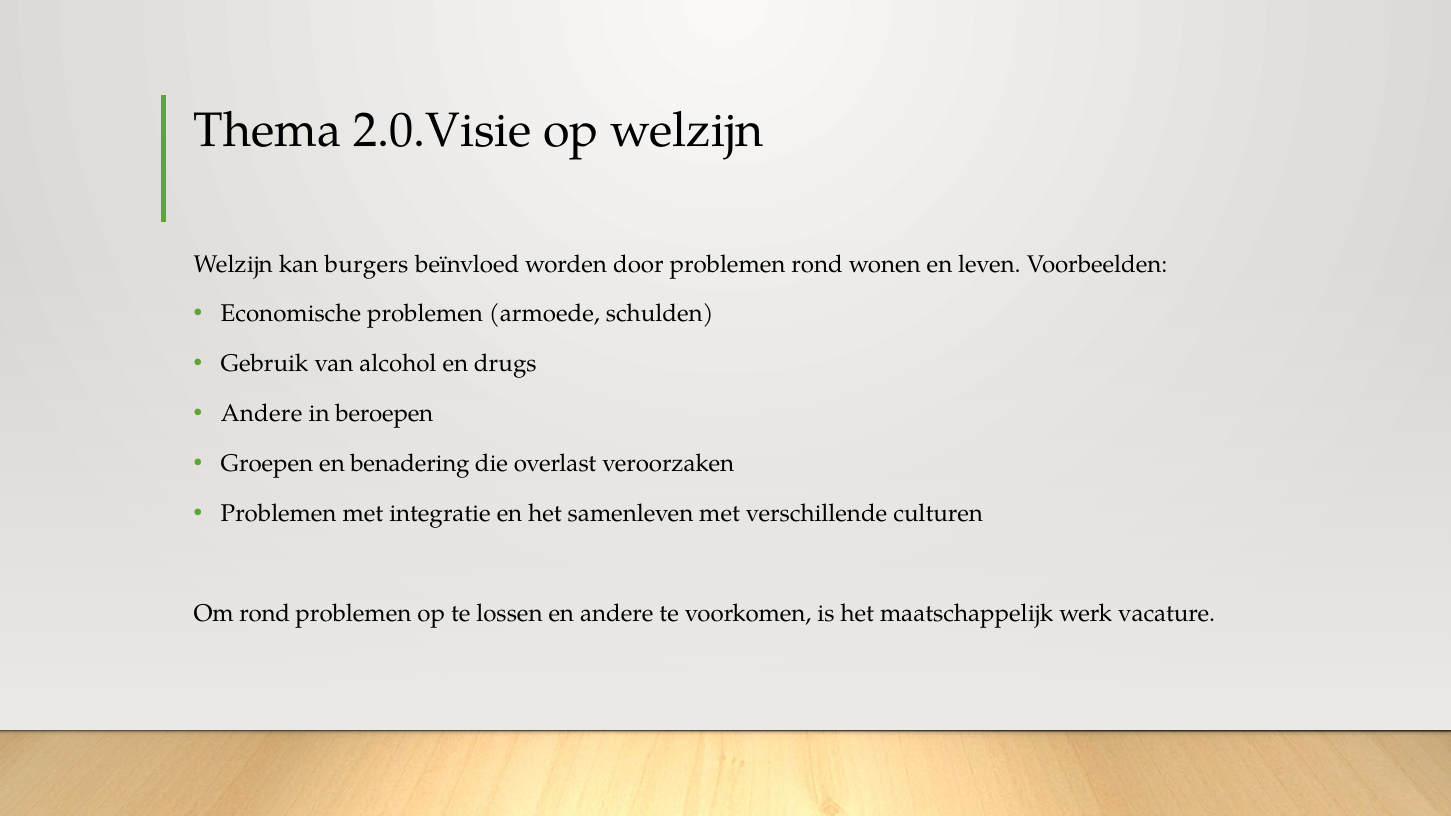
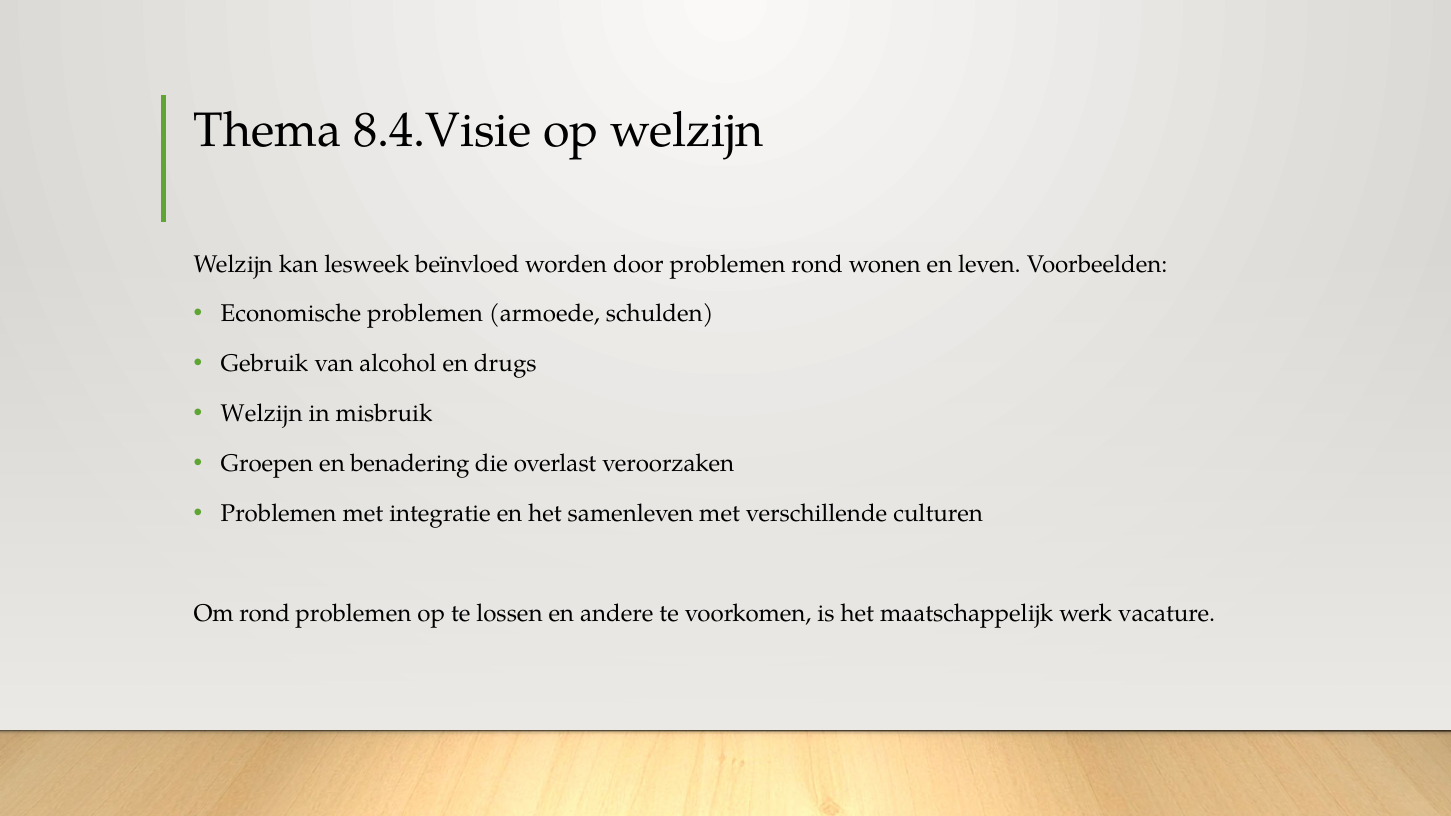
2.0.Visie: 2.0.Visie -> 8.4.Visie
burgers: burgers -> lesweek
Andere at (262, 414): Andere -> Welzijn
beroepen: beroepen -> misbruik
